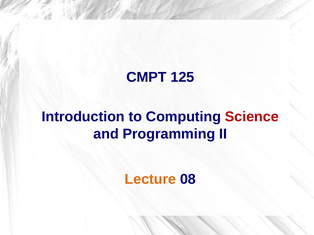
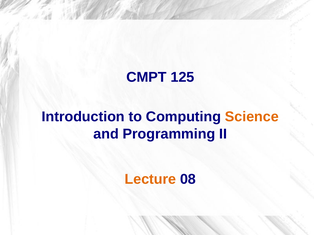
Science colour: red -> orange
